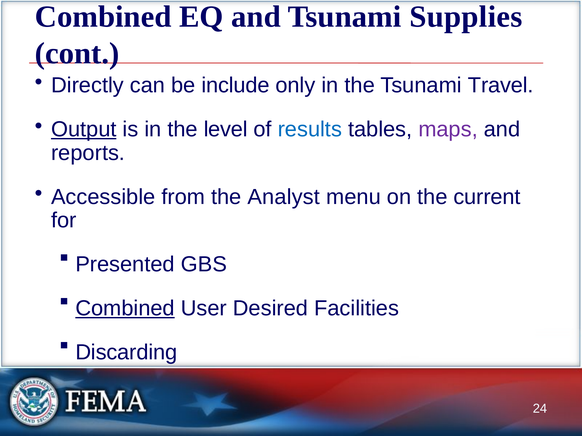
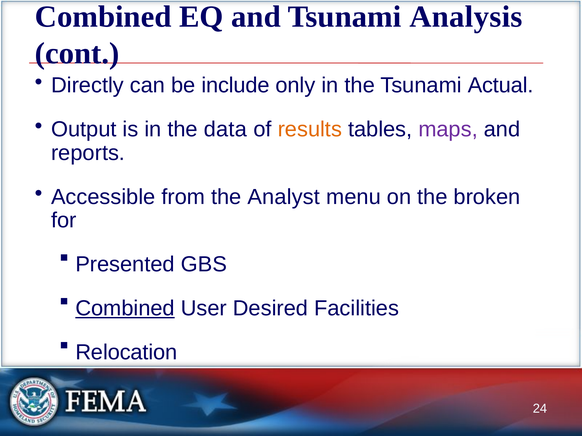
Supplies: Supplies -> Analysis
Travel: Travel -> Actual
Output underline: present -> none
level: level -> data
results colour: blue -> orange
current: current -> broken
Discarding: Discarding -> Relocation
